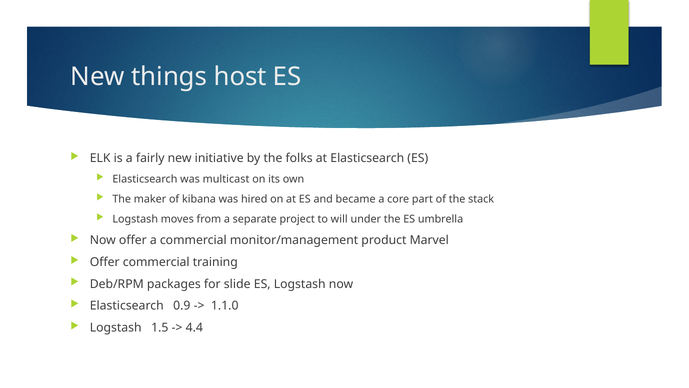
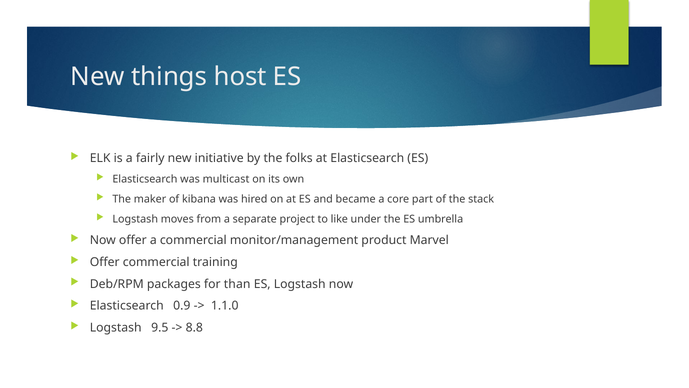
will: will -> like
slide: slide -> than
1.5: 1.5 -> 9.5
4.4: 4.4 -> 8.8
